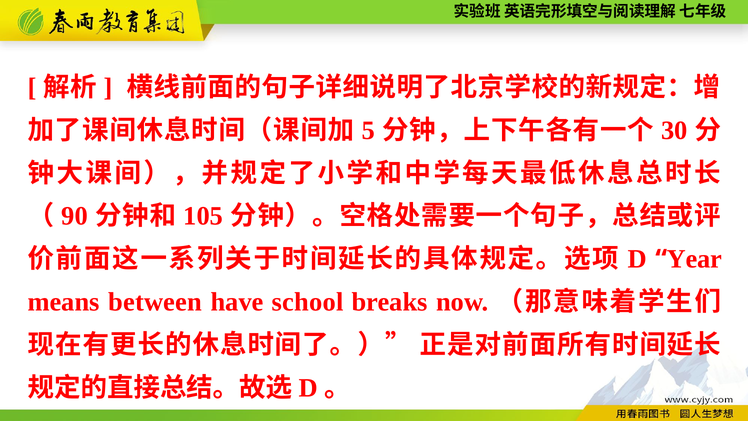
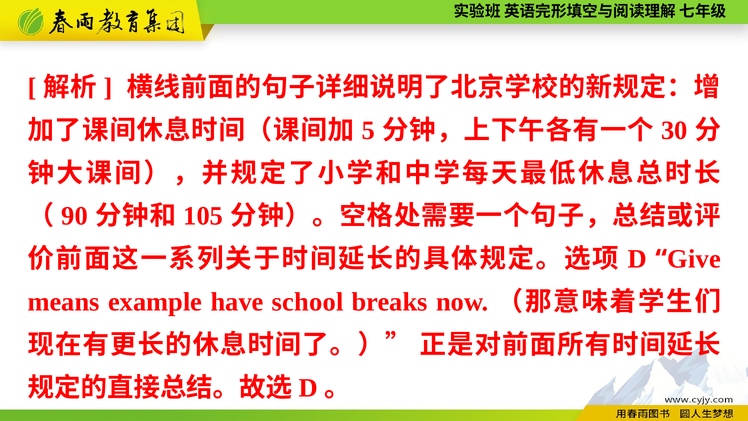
Year: Year -> Give
between: between -> example
